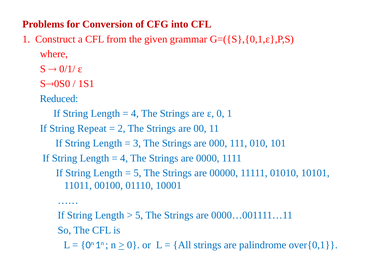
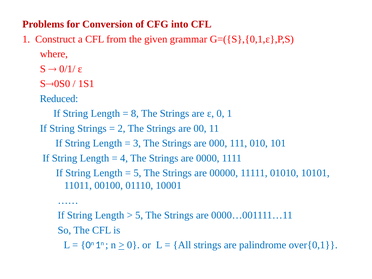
4 at (135, 114): 4 -> 8
String Repeat: Repeat -> Strings
